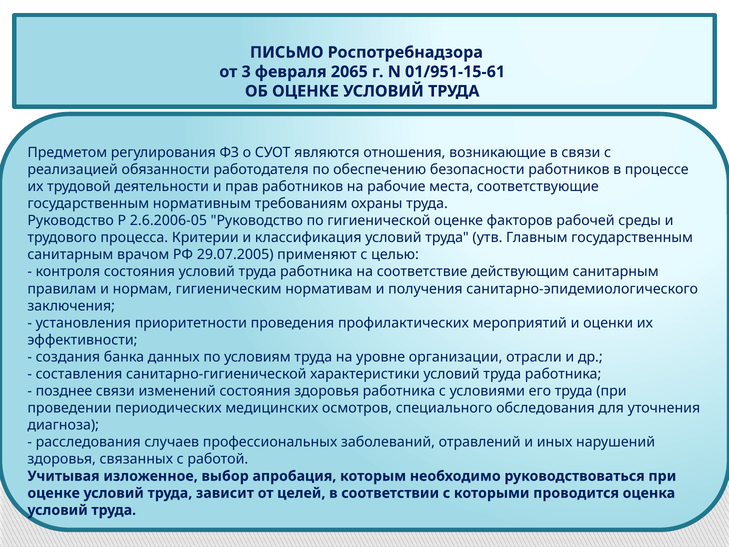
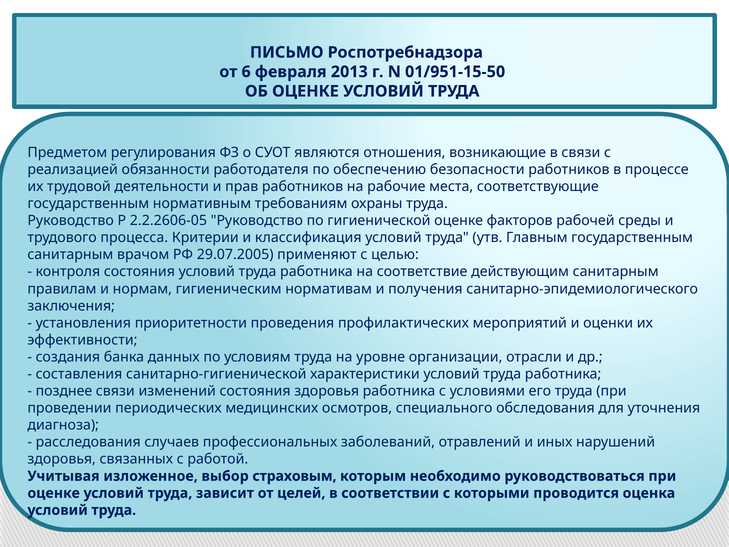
3: 3 -> 6
2065: 2065 -> 2013
01/951-15-61: 01/951-15-61 -> 01/951-15-50
2.6.2006-05: 2.6.2006-05 -> 2.2.2606-05
апробация: апробация -> страховым
